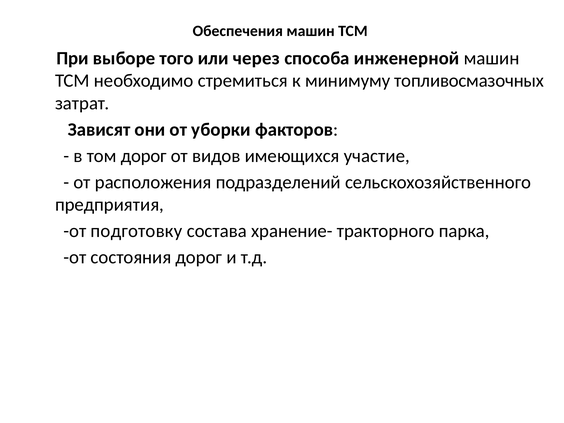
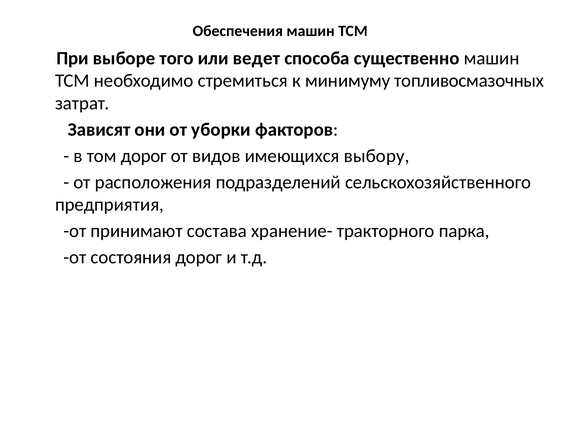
через: через -> ведет
инженерной: инженерной -> существенно
участие: участие -> выбору
подготовку: подготовку -> принимают
